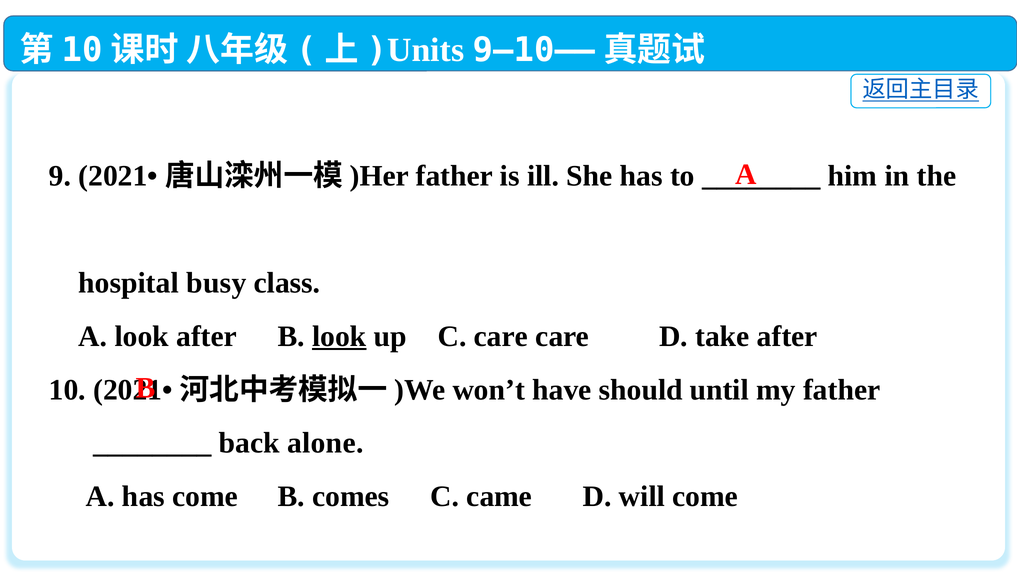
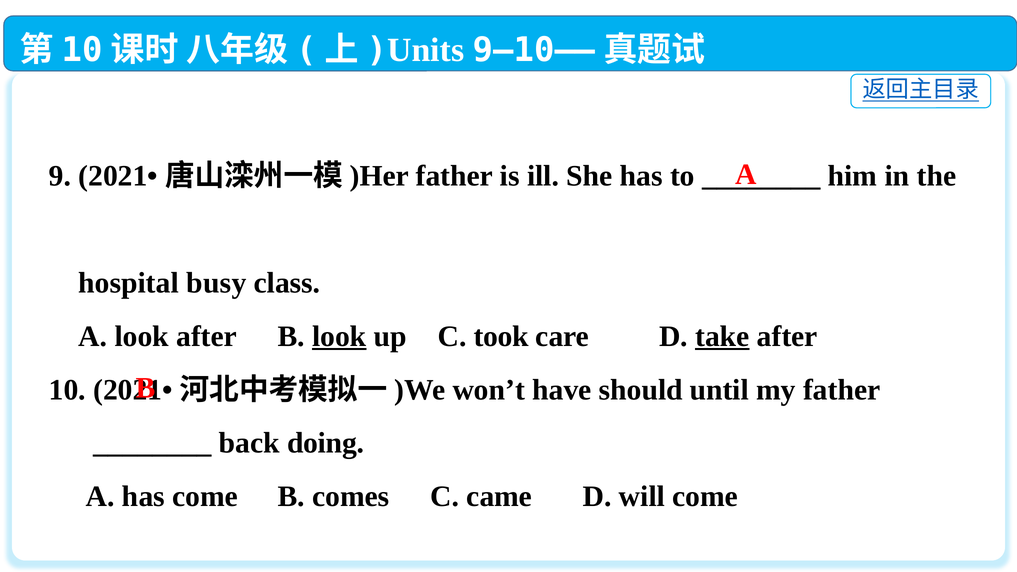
C care: care -> took
take underline: none -> present
alone: alone -> doing
